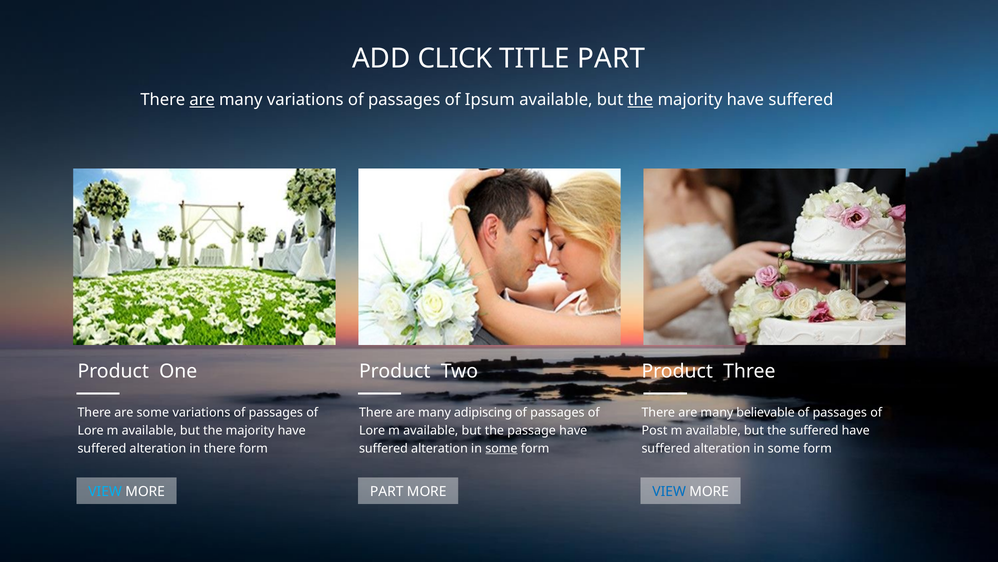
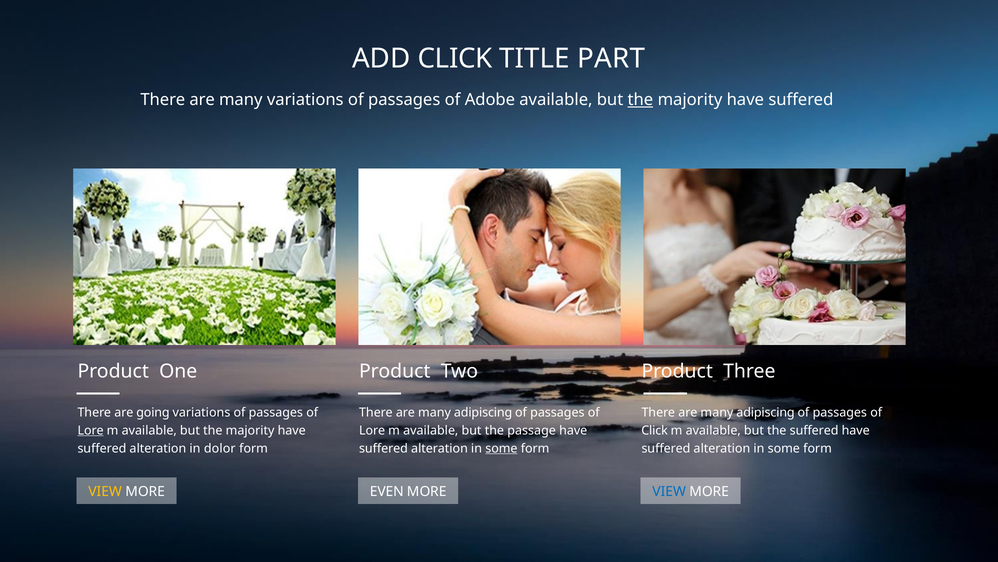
are at (202, 100) underline: present -> none
Ipsum: Ipsum -> Adobe
are some: some -> going
believable at (766, 412): believable -> adipiscing
Lore at (91, 430) underline: none -> present
Post at (654, 430): Post -> Click
in there: there -> dolor
VIEW at (105, 491) colour: light blue -> yellow
PART at (387, 491): PART -> EVEN
